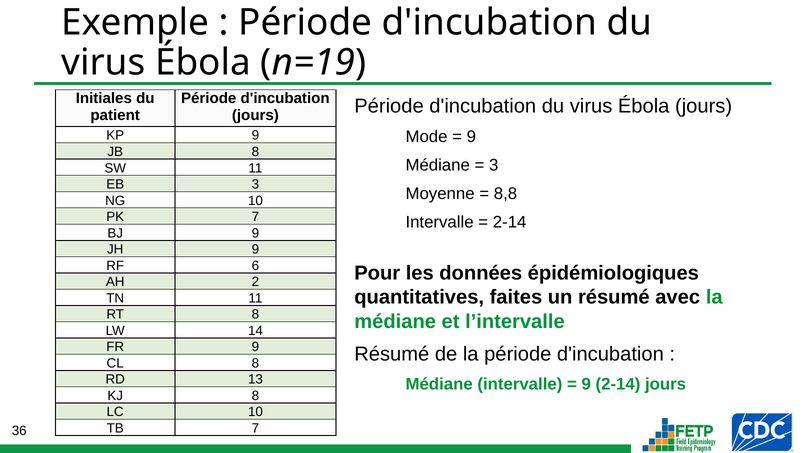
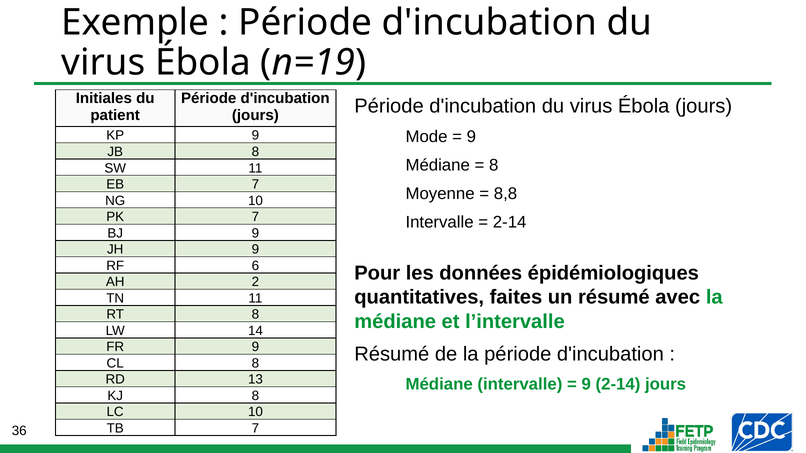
3 at (494, 165): 3 -> 8
EB 3: 3 -> 7
